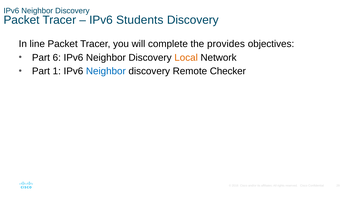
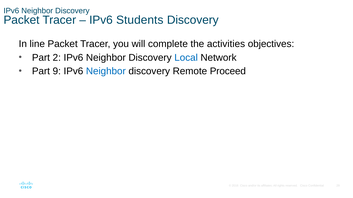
provides: provides -> activities
6: 6 -> 2
Local colour: orange -> blue
1: 1 -> 9
Checker: Checker -> Proceed
